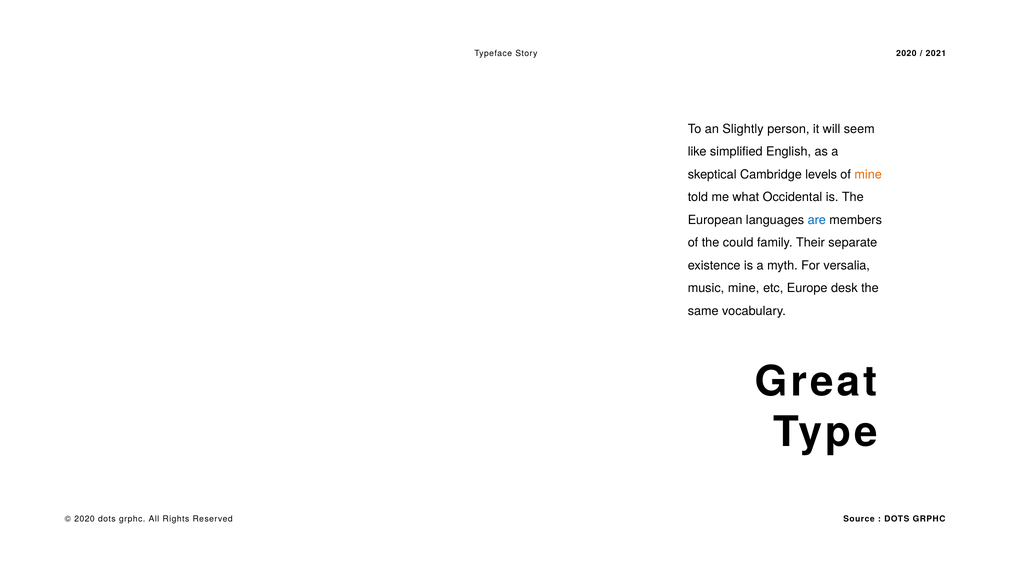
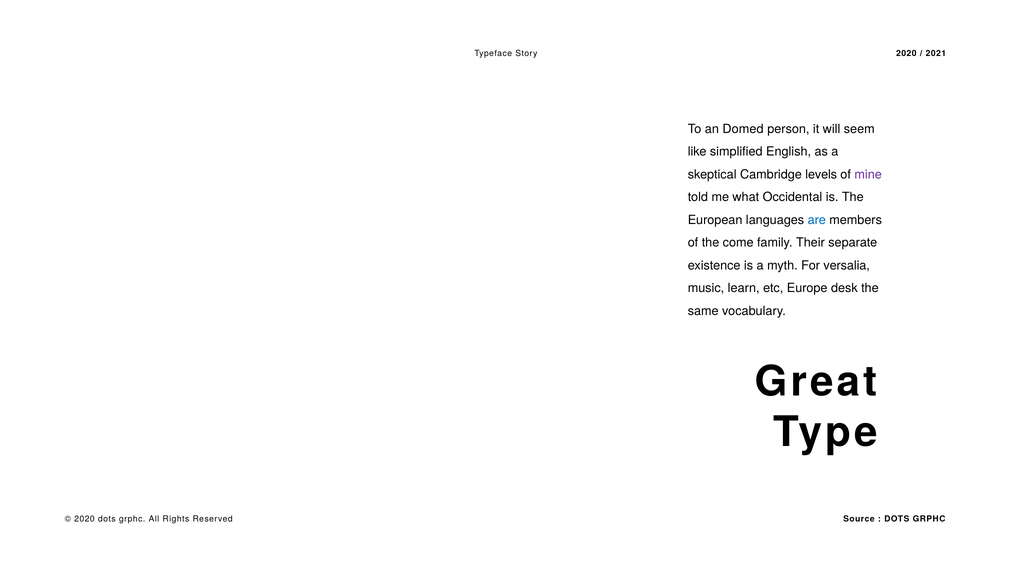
Slightly: Slightly -> Domed
mine at (868, 174) colour: orange -> purple
could: could -> come
music mine: mine -> learn
